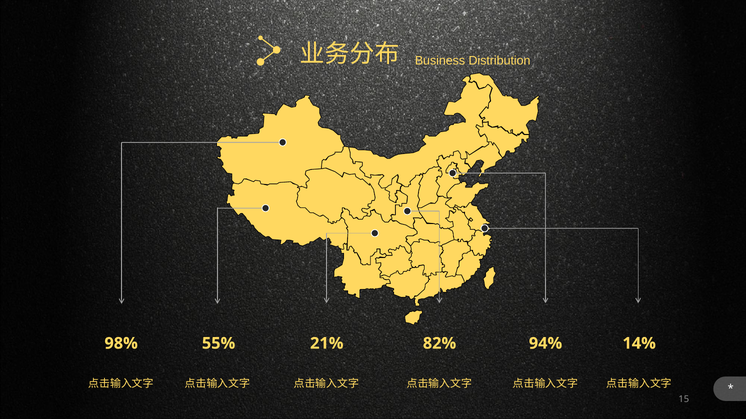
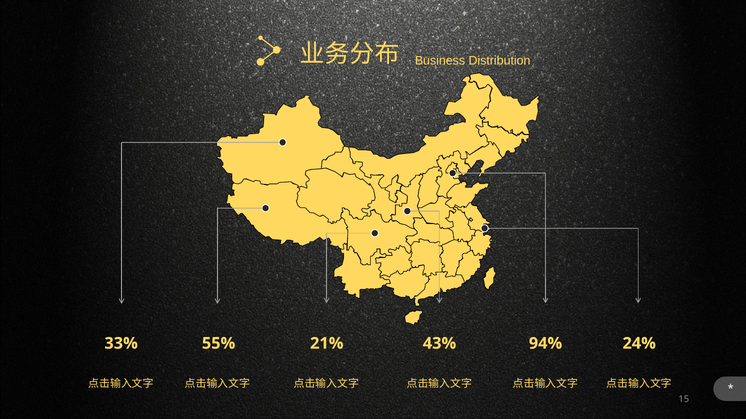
98%: 98% -> 33%
82%: 82% -> 43%
14%: 14% -> 24%
